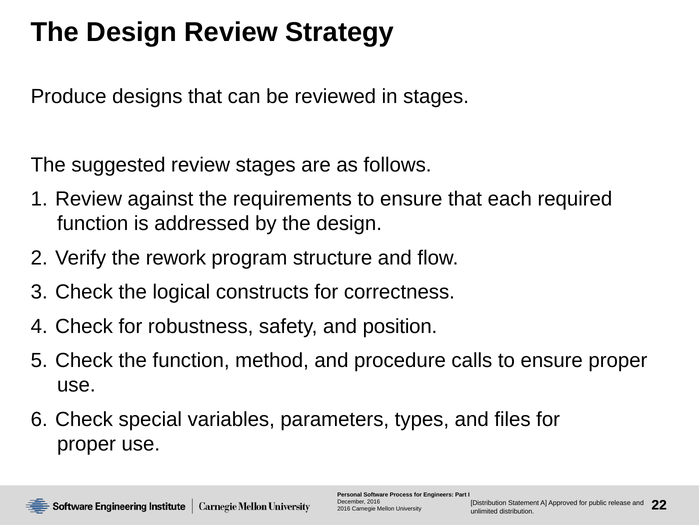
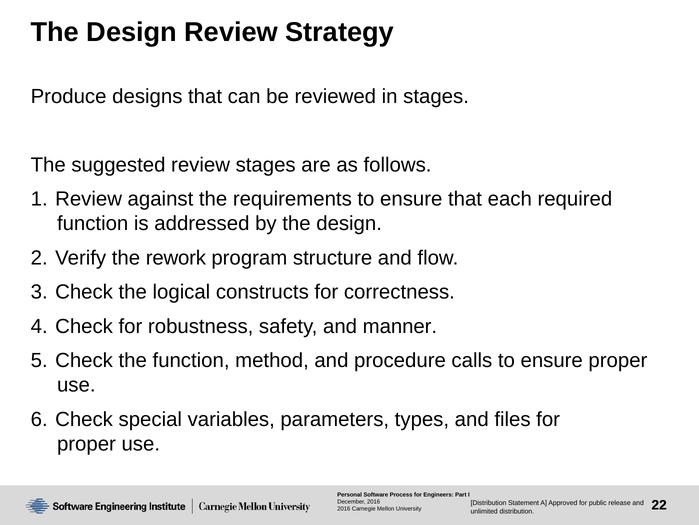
position: position -> manner
